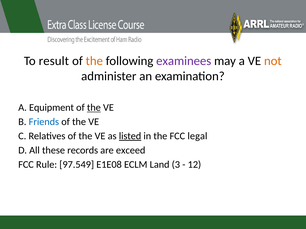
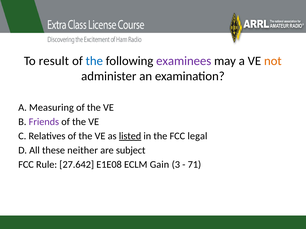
the at (94, 61) colour: orange -> blue
Equipment: Equipment -> Measuring
the at (94, 108) underline: present -> none
Friends colour: blue -> purple
records: records -> neither
exceed: exceed -> subject
97.549: 97.549 -> 27.642
Land: Land -> Gain
12: 12 -> 71
